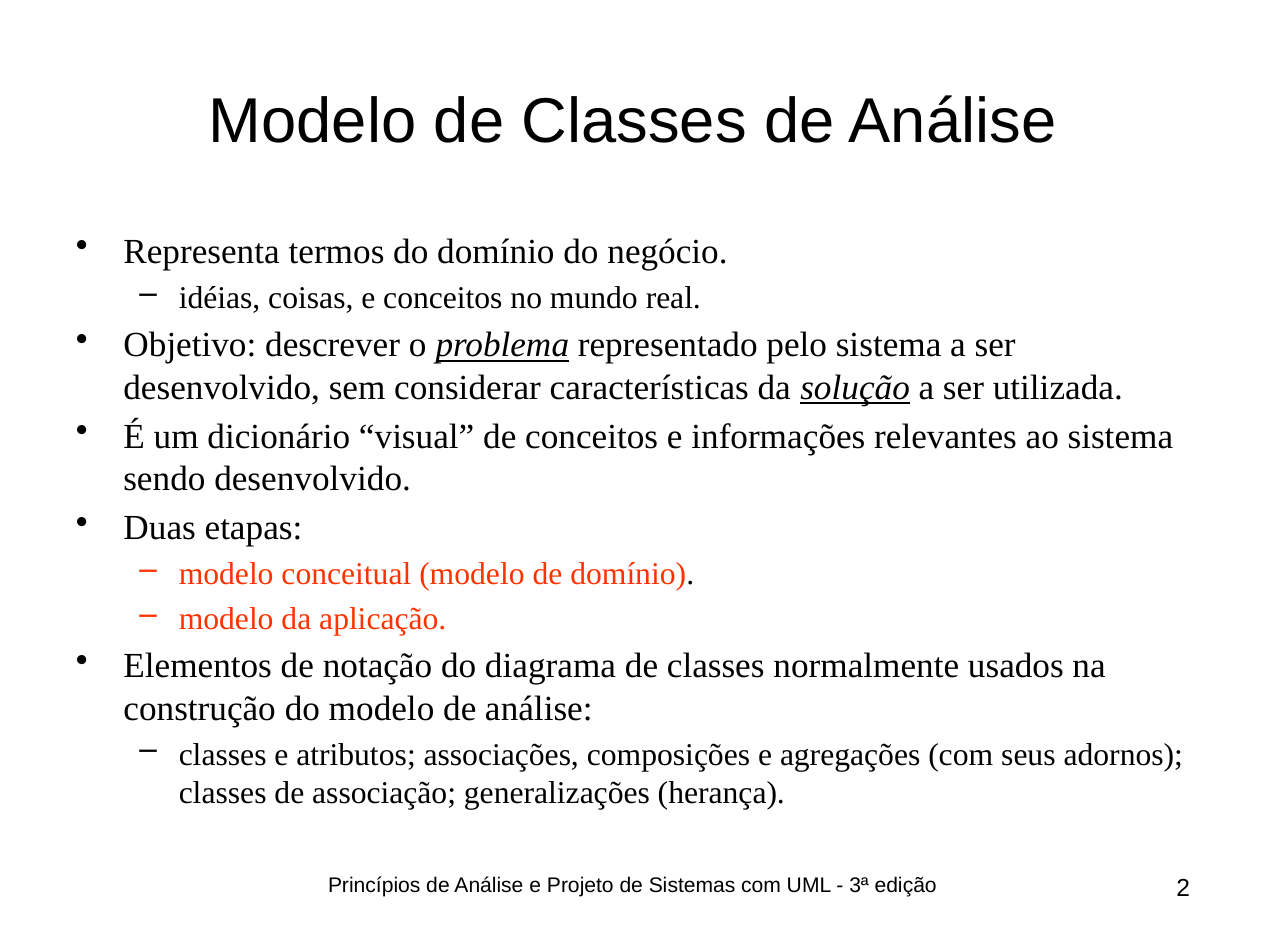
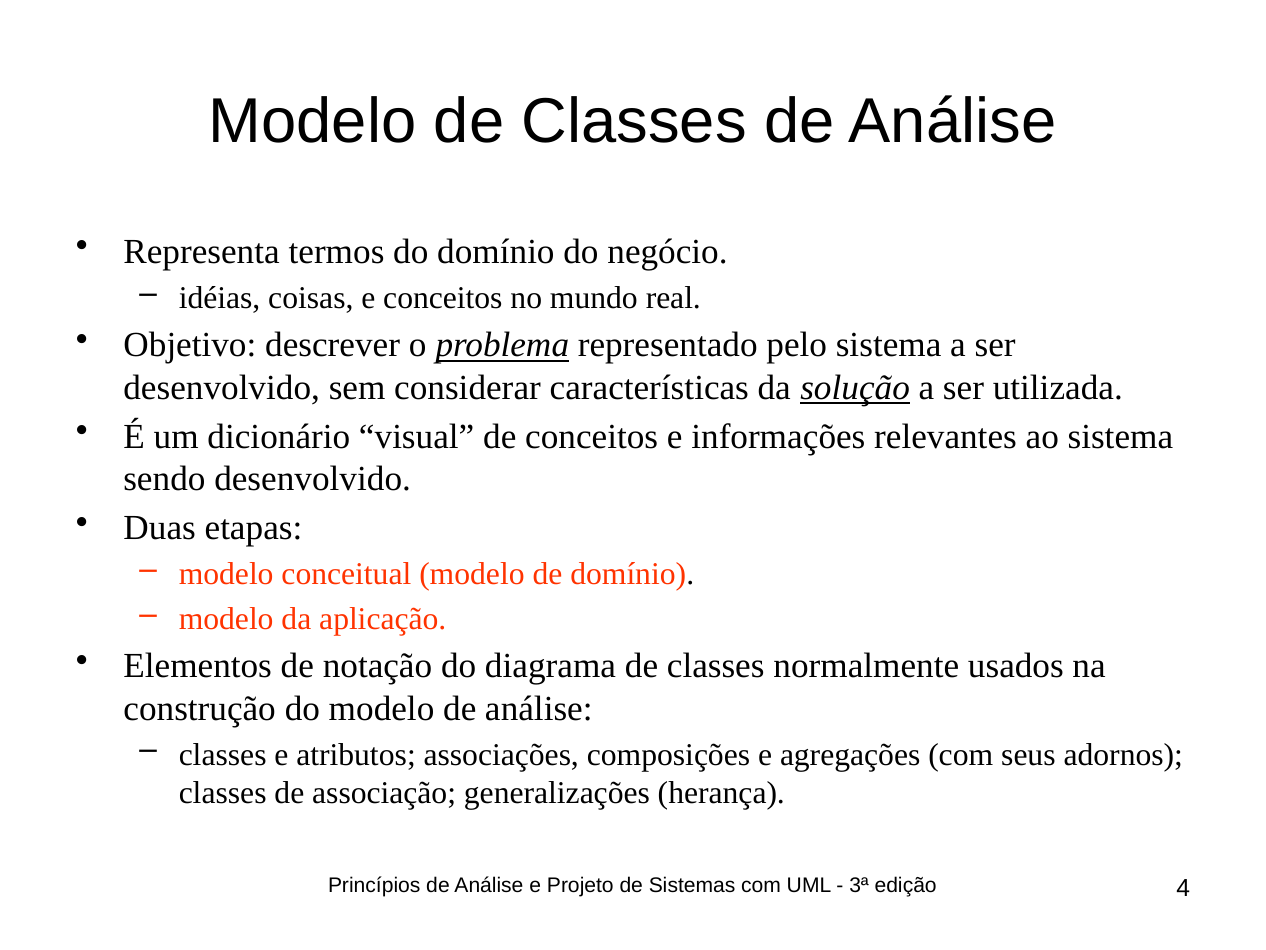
2: 2 -> 4
